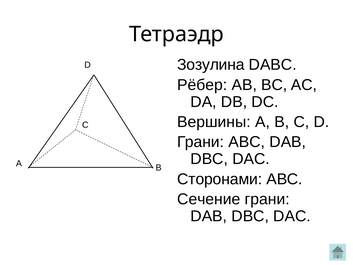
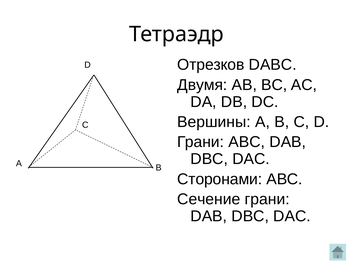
Зозулина: Зозулина -> Отрезков
Рёбер: Рёбер -> Двумя
